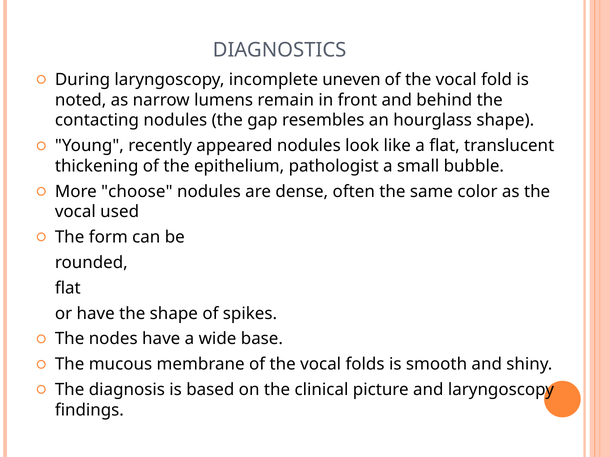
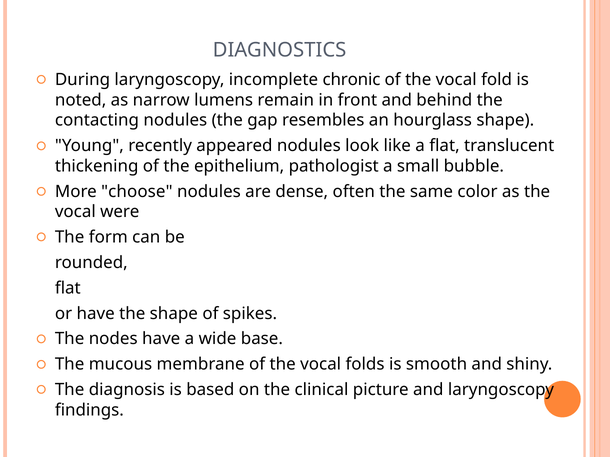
uneven: uneven -> chronic
used: used -> were
